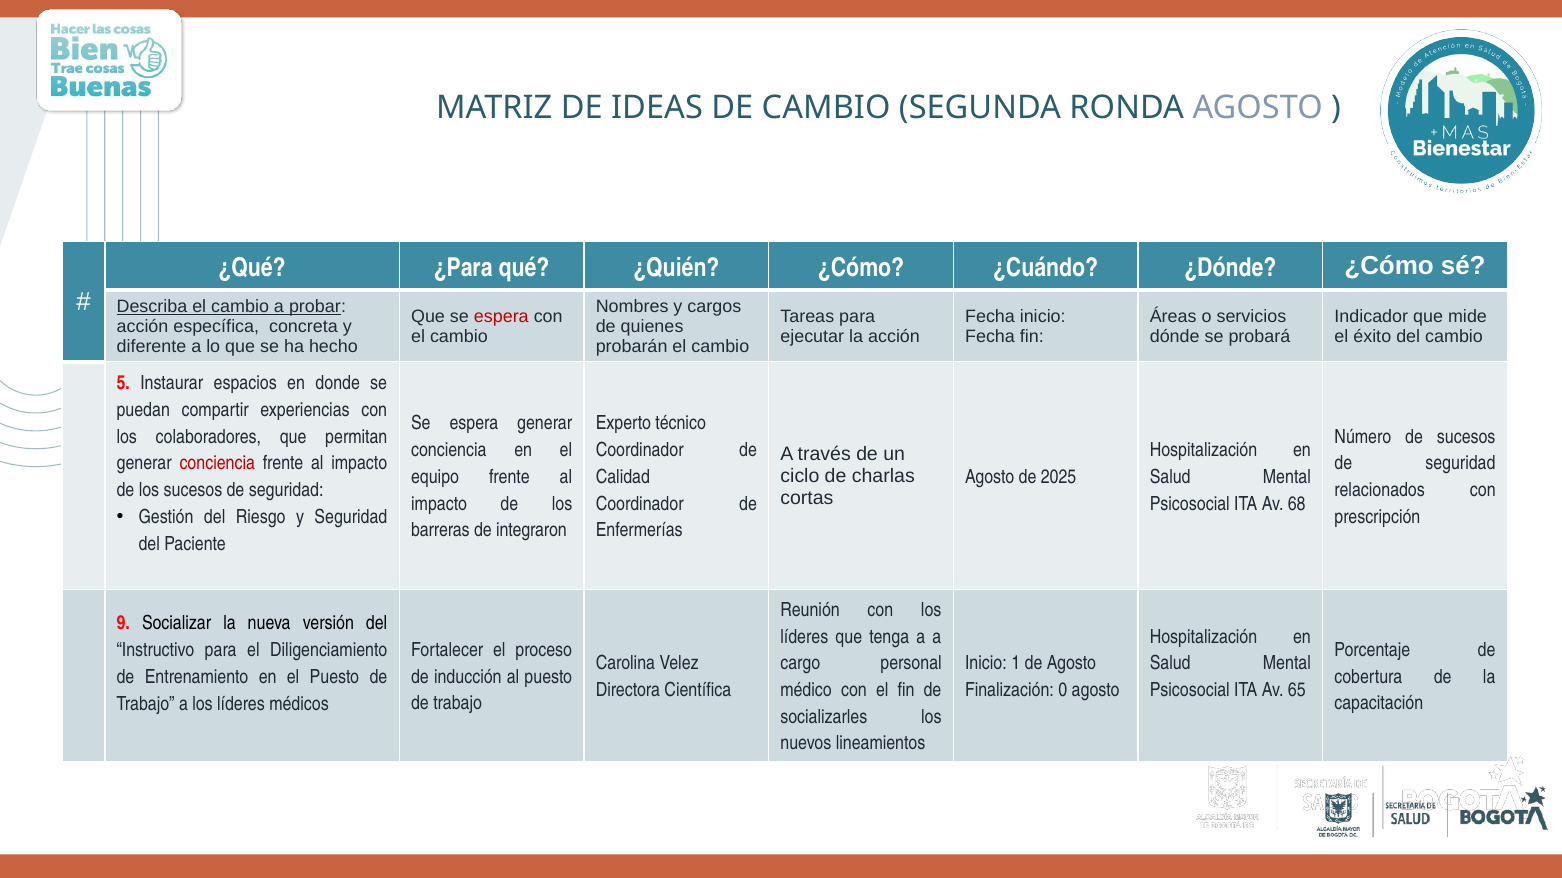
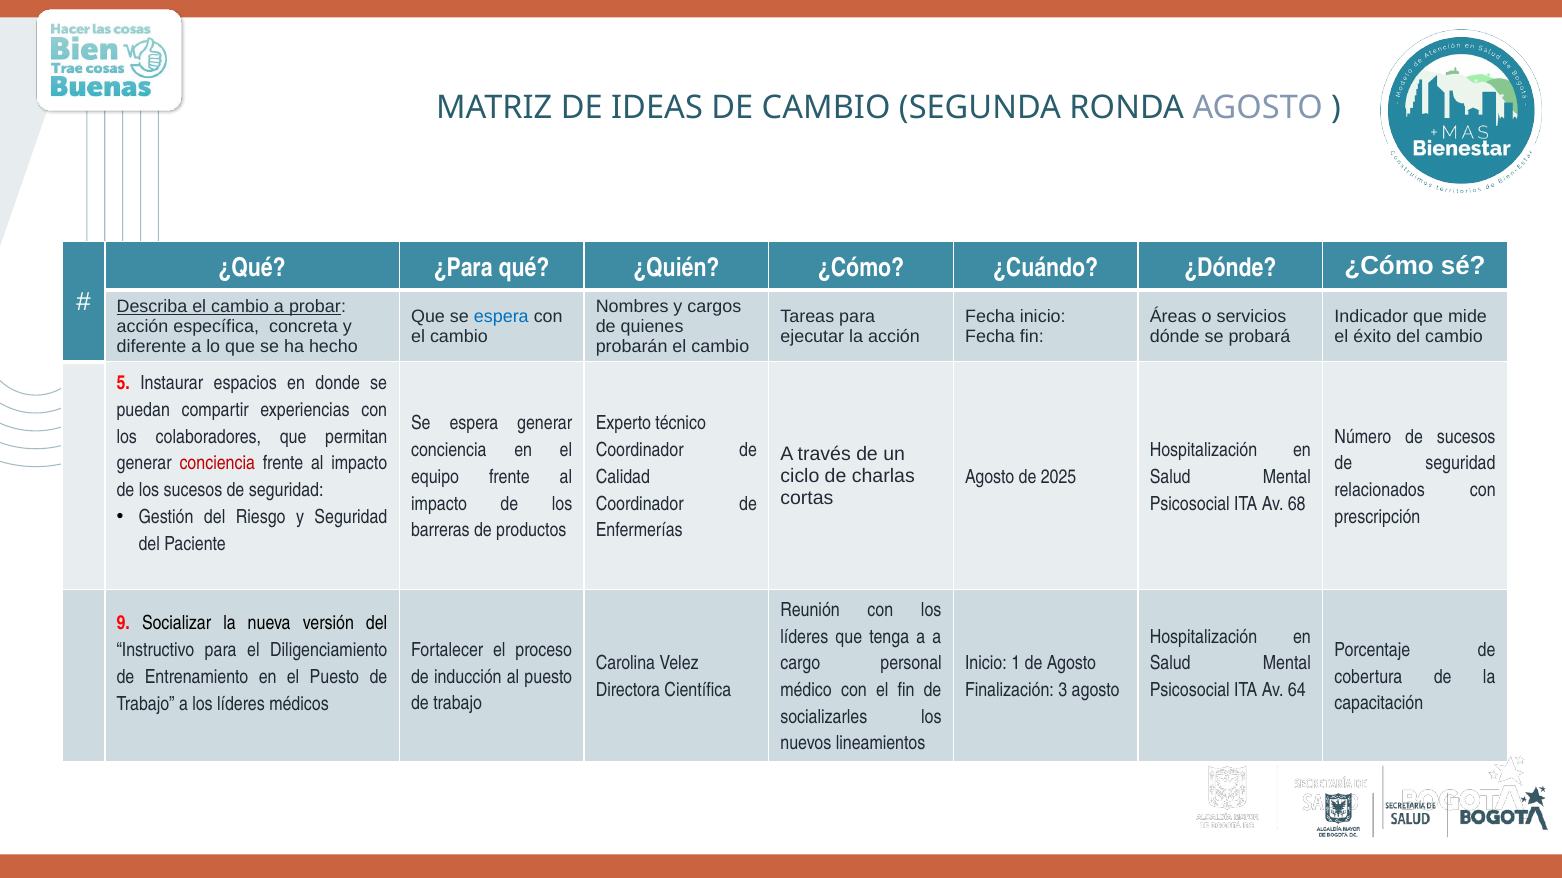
espera at (501, 316) colour: red -> blue
integraron: integraron -> productos
0: 0 -> 3
65: 65 -> 64
